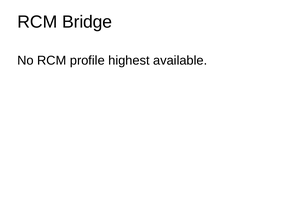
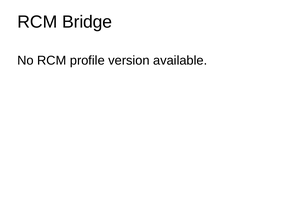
highest: highest -> version
